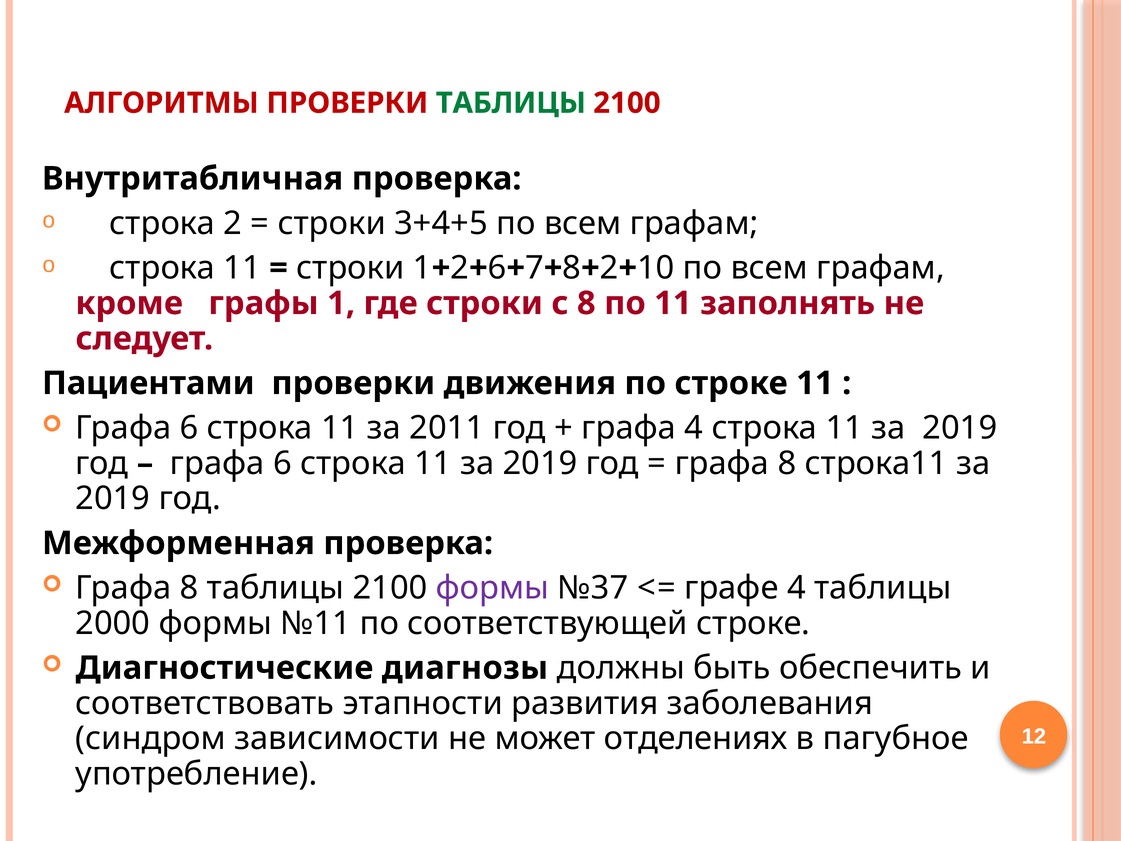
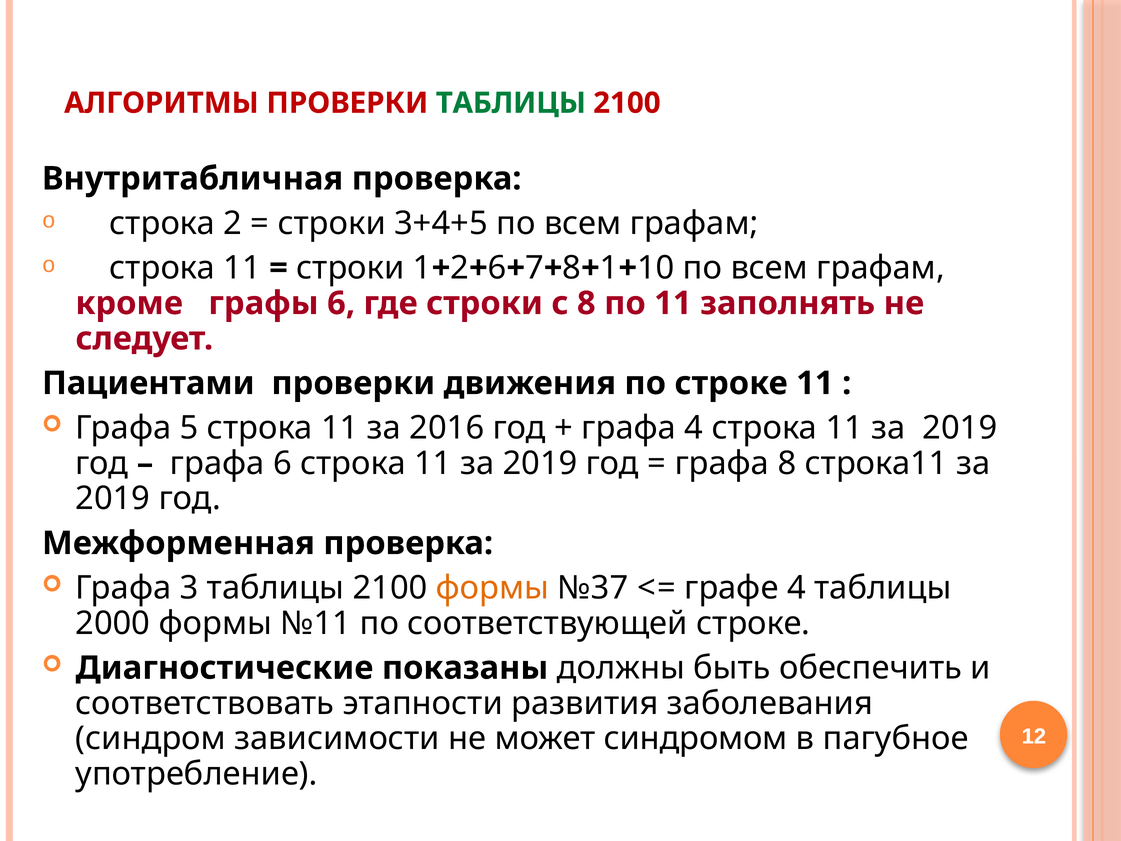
2 at (609, 268): 2 -> 1
графы 1: 1 -> 6
6 at (189, 428): 6 -> 5
2011: 2011 -> 2016
8 at (189, 588): 8 -> 3
формы at (492, 588) colour: purple -> orange
диагнозы: диагнозы -> показаны
отделениях: отделениях -> синдромом
